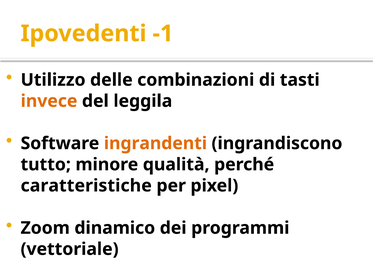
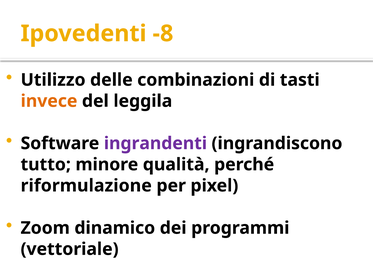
-1: -1 -> -8
ingrandenti colour: orange -> purple
caratteristiche: caratteristiche -> riformulazione
